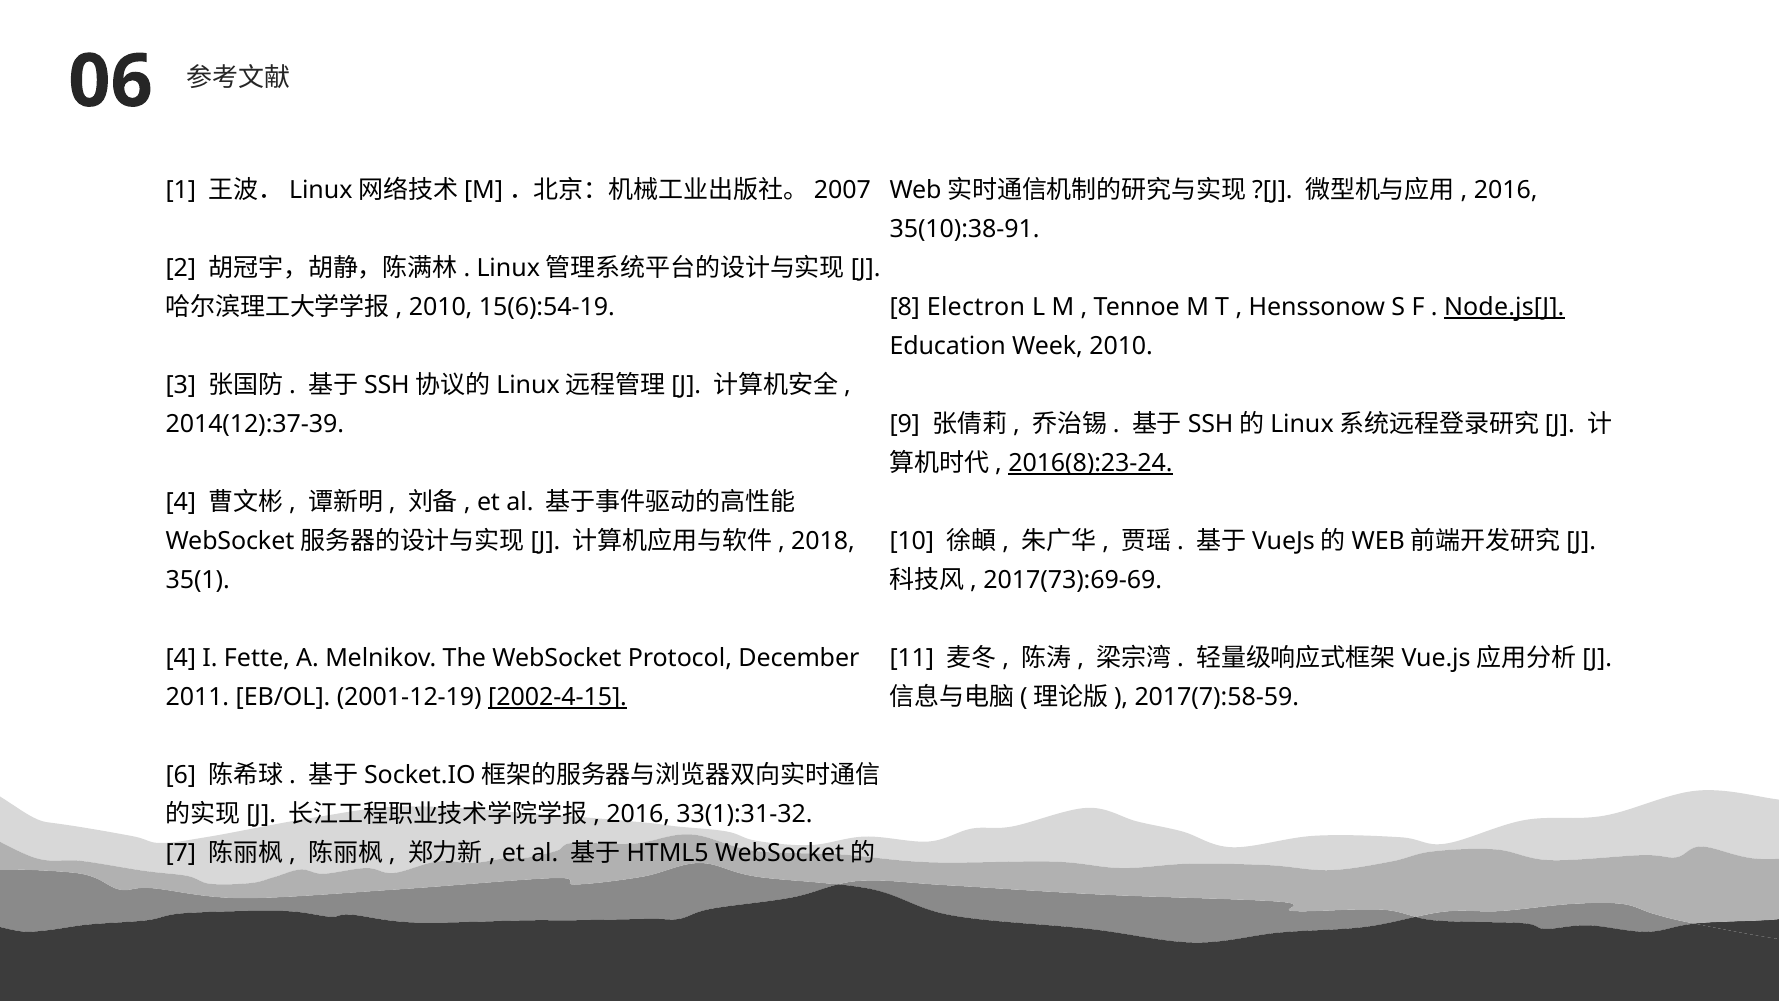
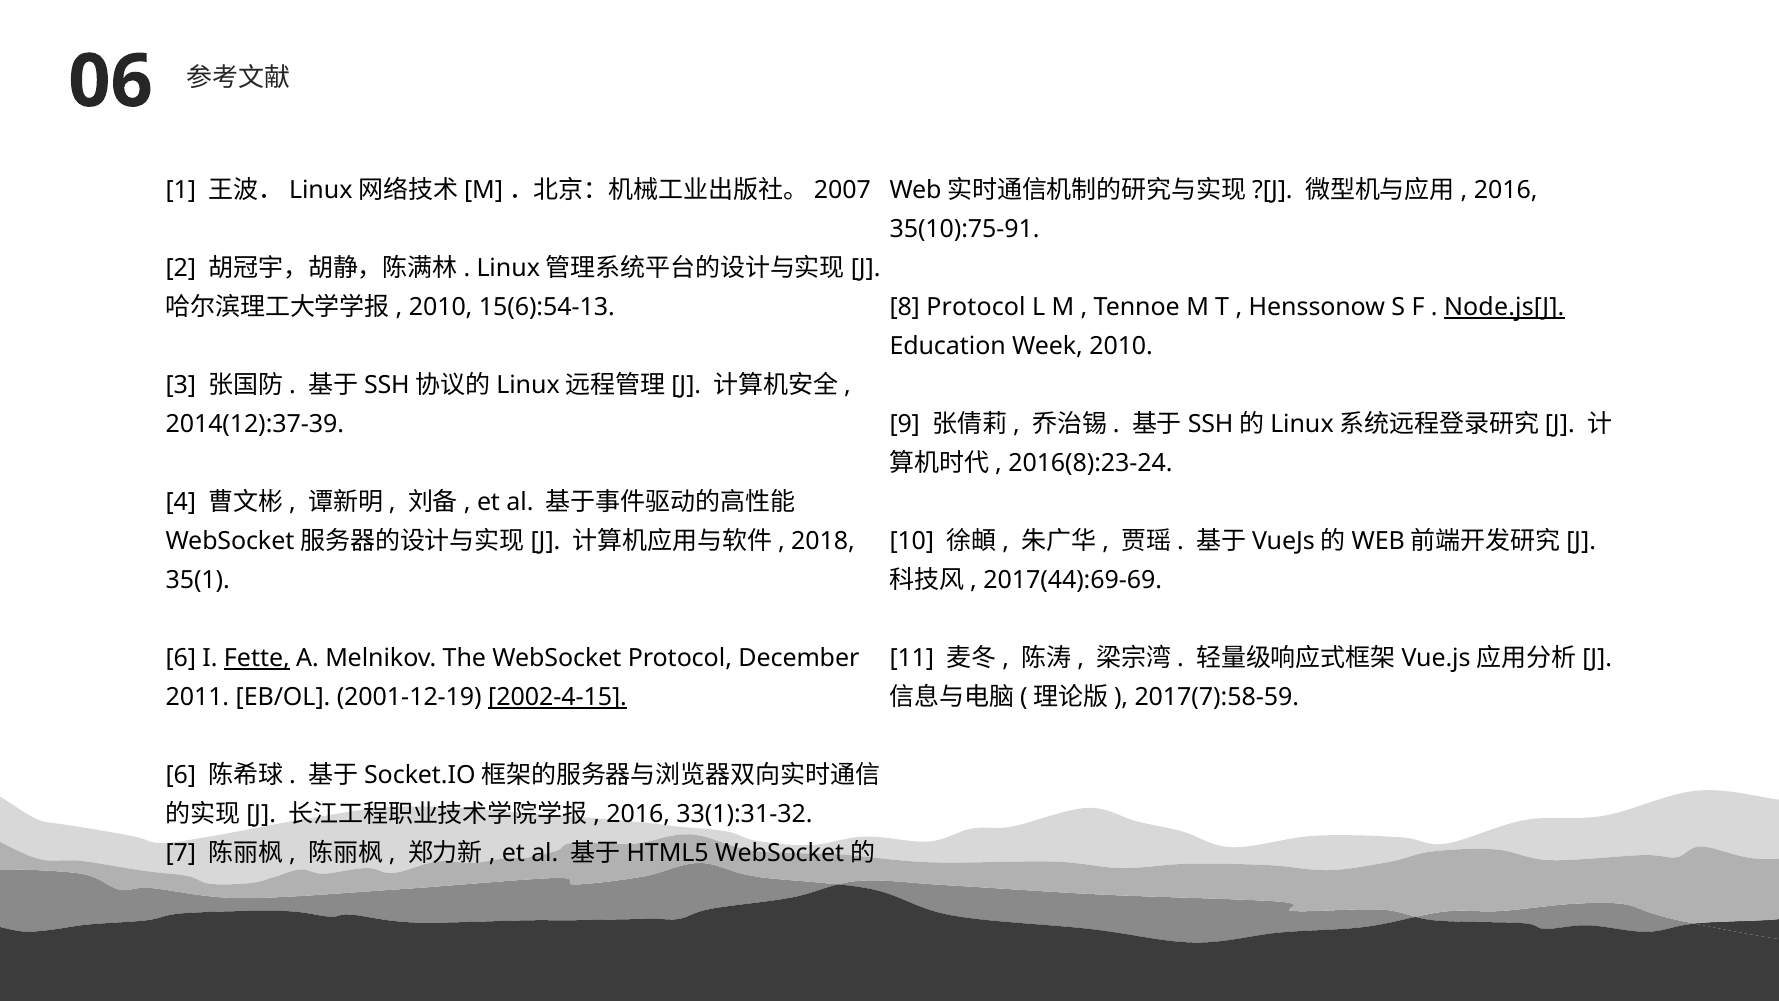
35(10):38-91: 35(10):38-91 -> 35(10):75-91
15(6):54-19: 15(6):54-19 -> 15(6):54-13
8 Electron: Electron -> Protocol
2016(8):23-24 underline: present -> none
2017(73):69-69: 2017(73):69-69 -> 2017(44):69-69
4 at (181, 658): 4 -> 6
Fette underline: none -> present
